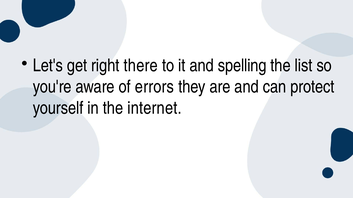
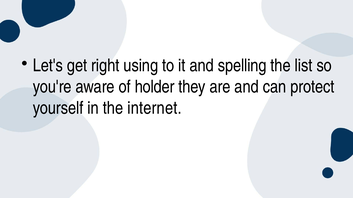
there: there -> using
errors: errors -> holder
